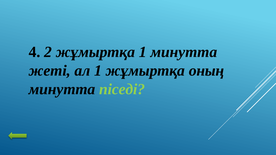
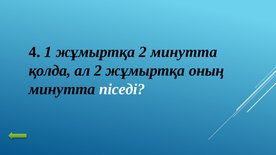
2: 2 -> 1
жұмыртқа 1: 1 -> 2
жеті: жеті -> қолда
ал 1: 1 -> 2
піседі colour: light green -> white
